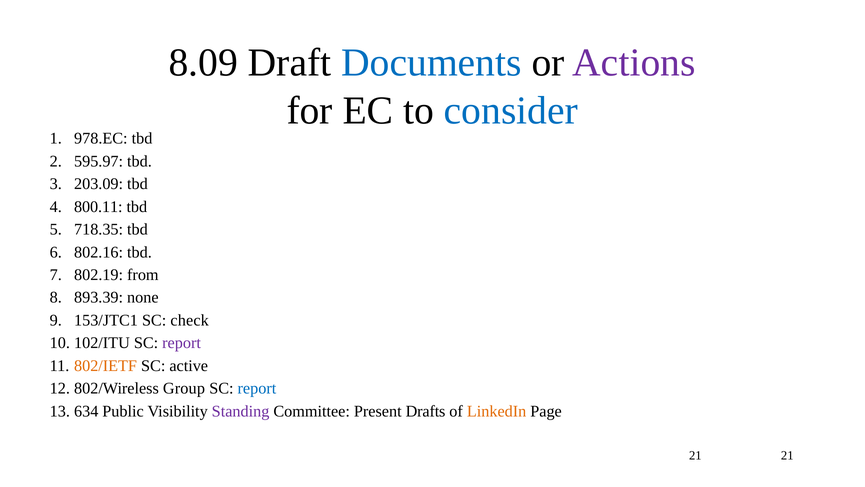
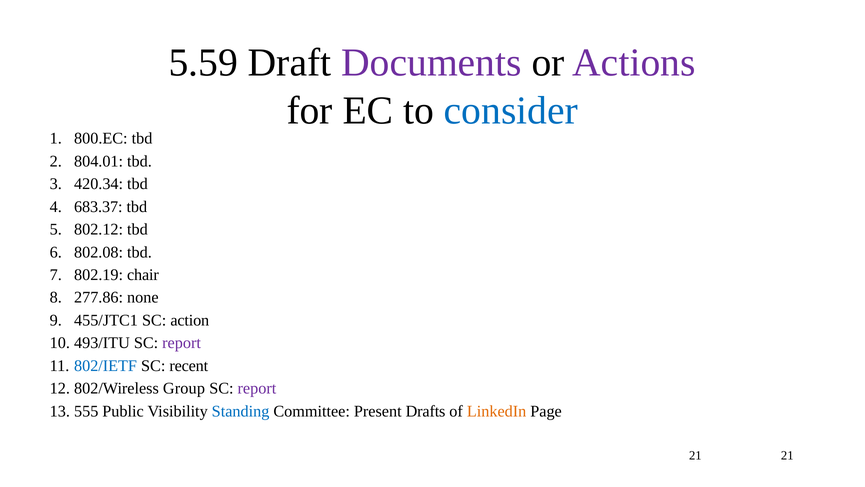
8.09: 8.09 -> 5.59
Documents colour: blue -> purple
978.EC: 978.EC -> 800.EC
595.97: 595.97 -> 804.01
203.09: 203.09 -> 420.34
800.11: 800.11 -> 683.37
718.35: 718.35 -> 802.12
802.16: 802.16 -> 802.08
from: from -> chair
893.39: 893.39 -> 277.86
153/JTC1: 153/JTC1 -> 455/JTC1
check: check -> action
102/ITU: 102/ITU -> 493/ITU
802/IETF colour: orange -> blue
active: active -> recent
report at (257, 388) colour: blue -> purple
634: 634 -> 555
Standing colour: purple -> blue
